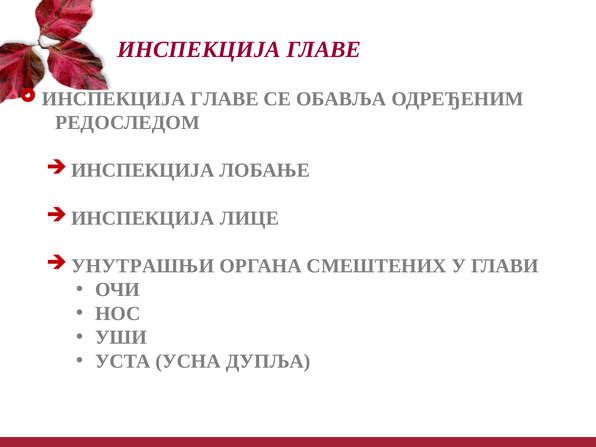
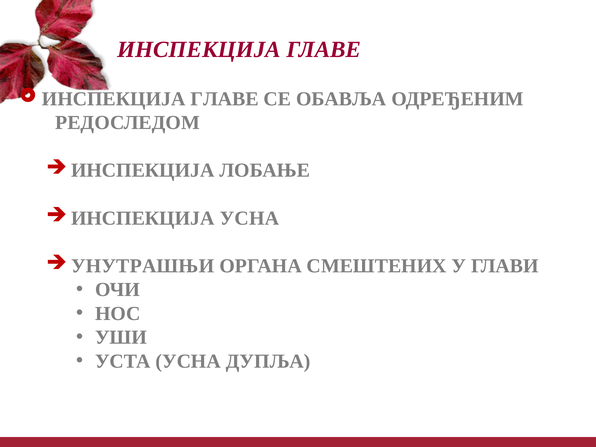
ИНСПЕКЦИЈА ЛИЦЕ: ЛИЦЕ -> УСНА
